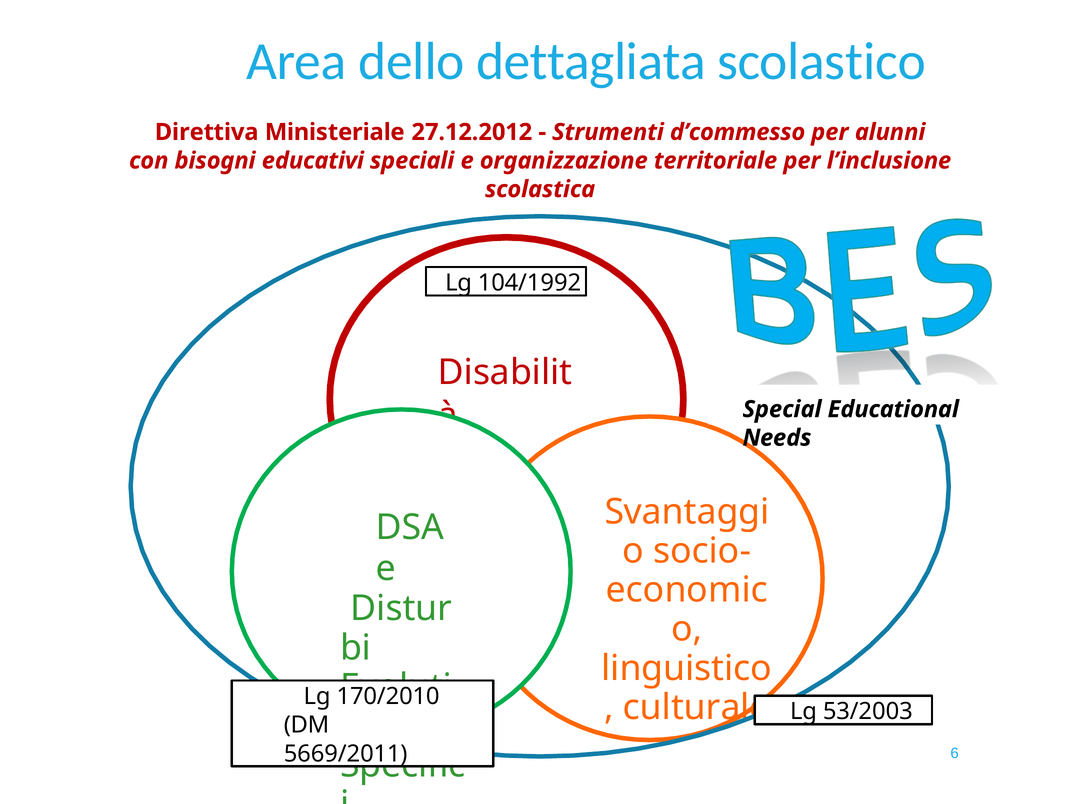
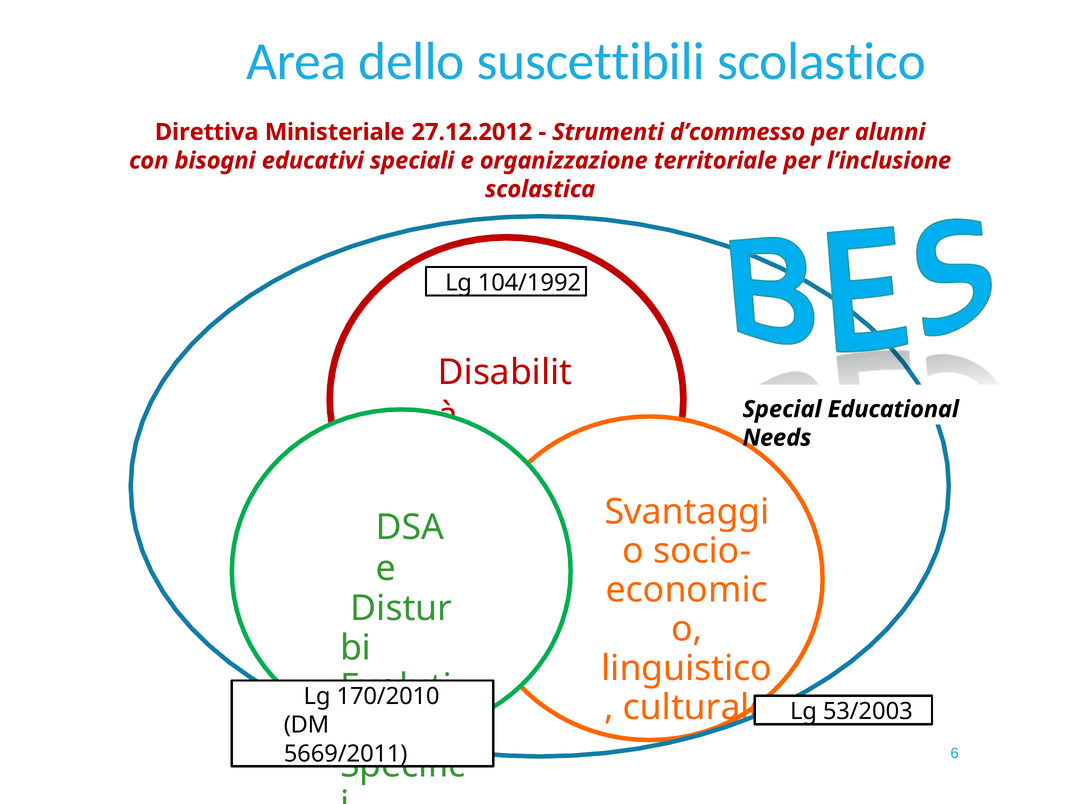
dettagliata: dettagliata -> suscettibili
